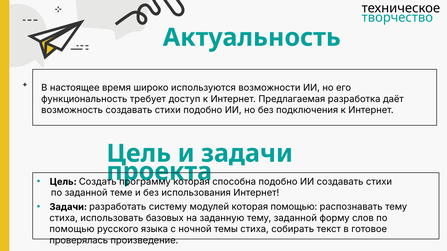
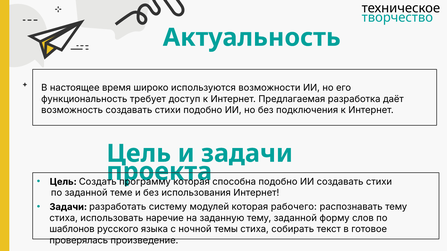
которая помощью: помощью -> рабочего
базовых: базовых -> наречие
помощью at (72, 230): помощью -> шаблонов
